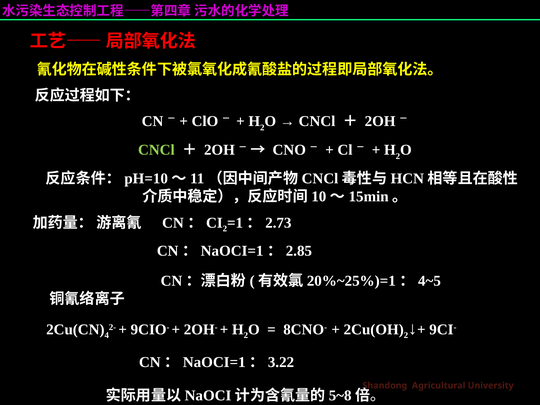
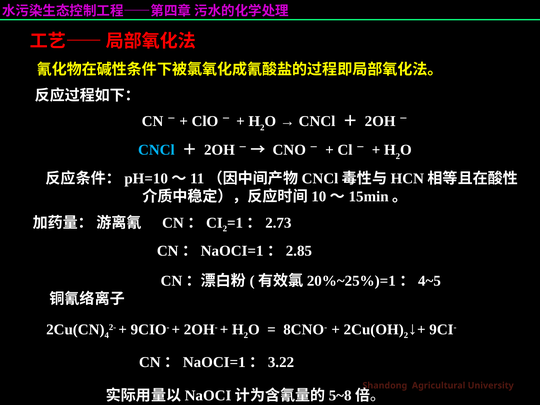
CNCl at (156, 150) colour: light green -> light blue
